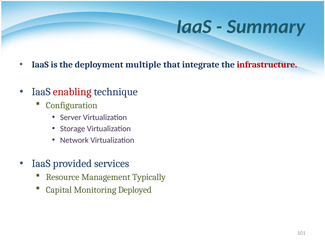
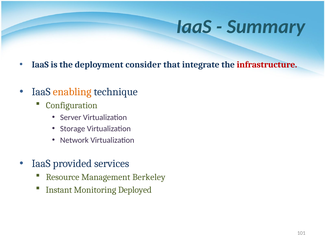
multiple: multiple -> consider
enabling colour: red -> orange
Typically: Typically -> Berkeley
Capital: Capital -> Instant
